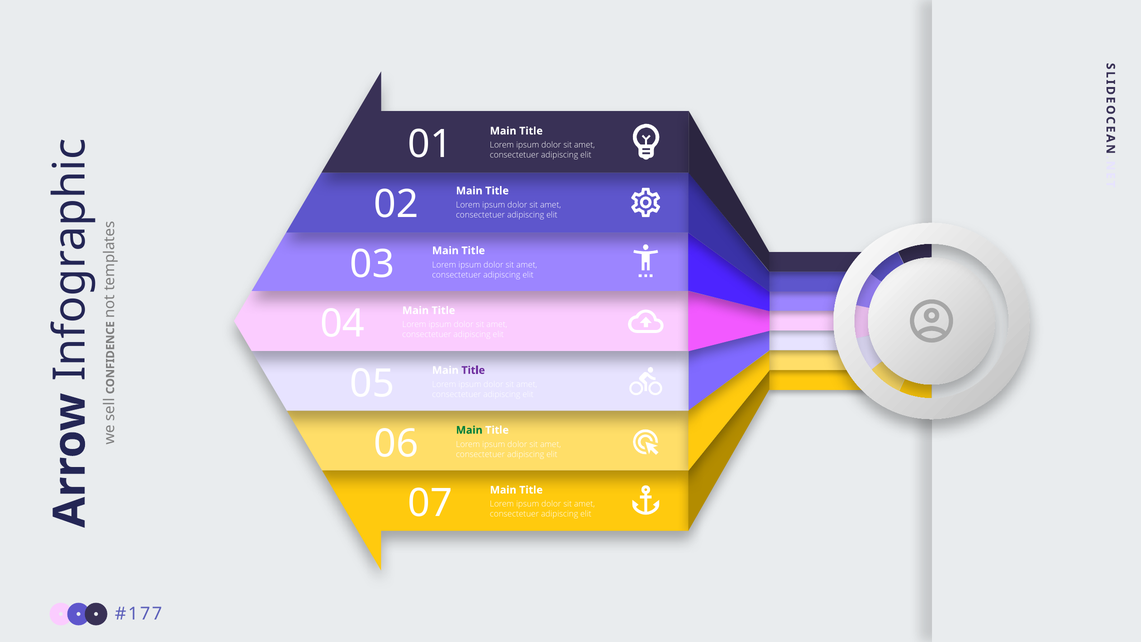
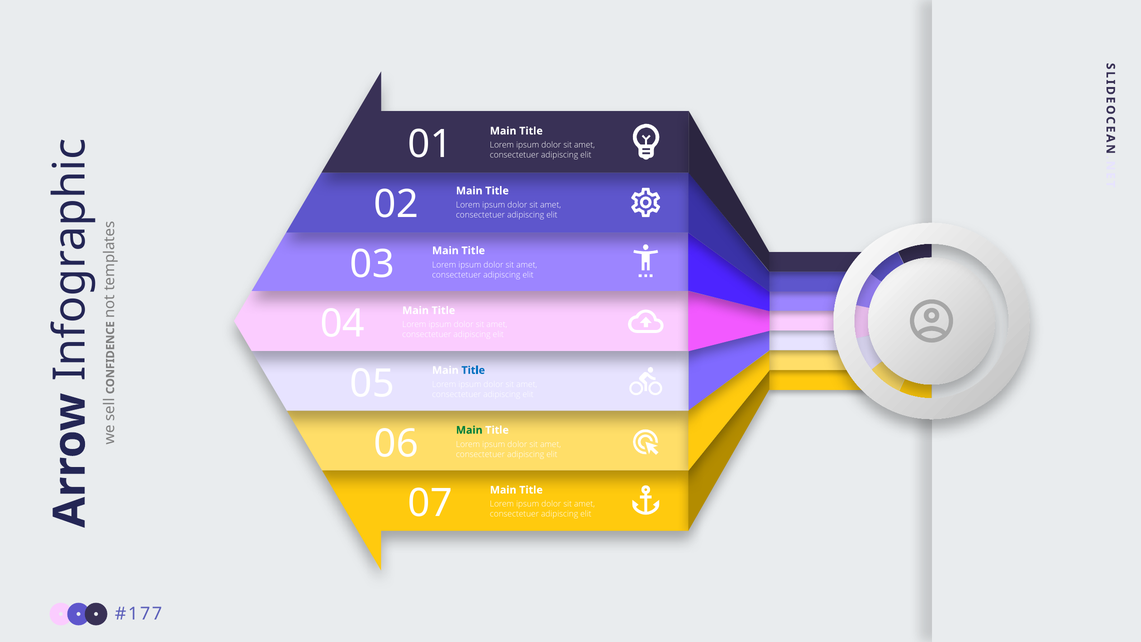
Title at (473, 370) colour: purple -> blue
